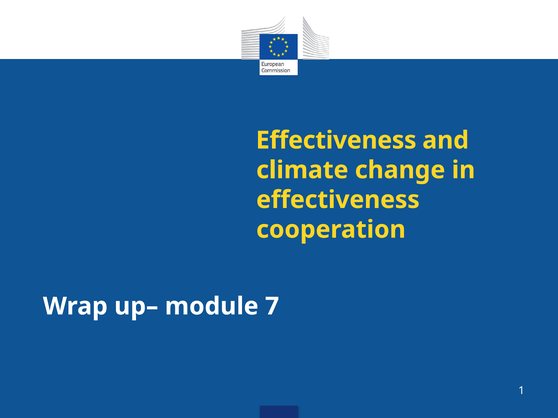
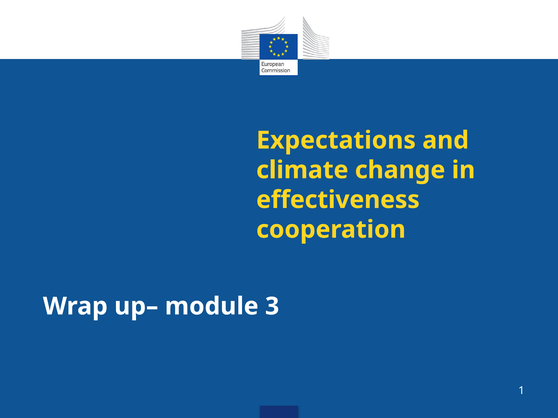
Effectiveness at (336, 140): Effectiveness -> Expectations
7: 7 -> 3
